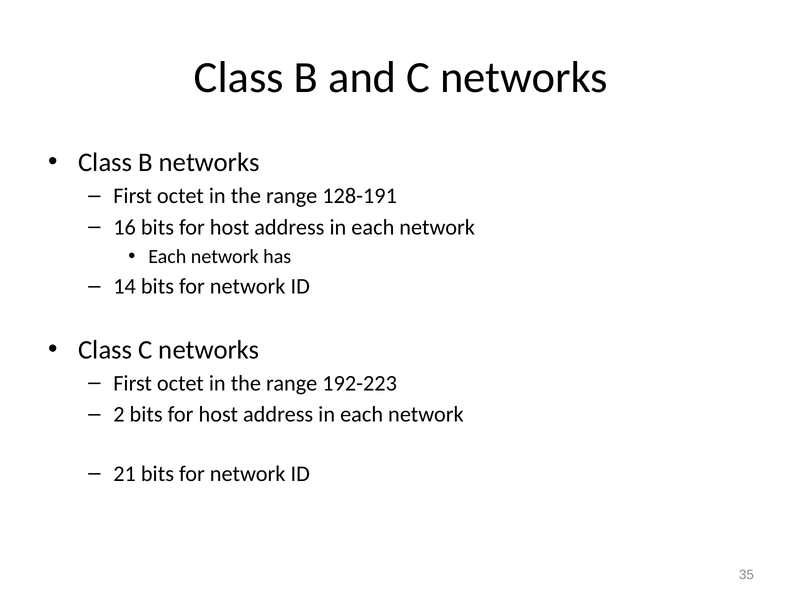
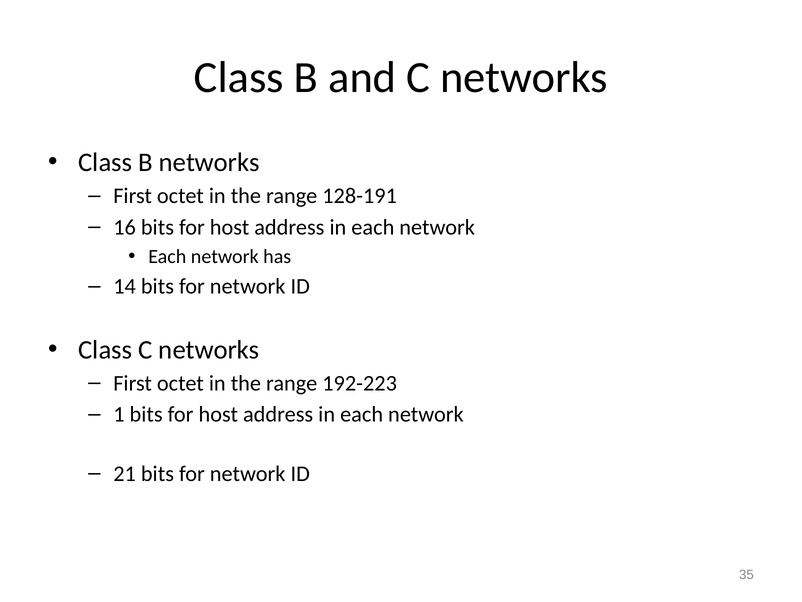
2: 2 -> 1
